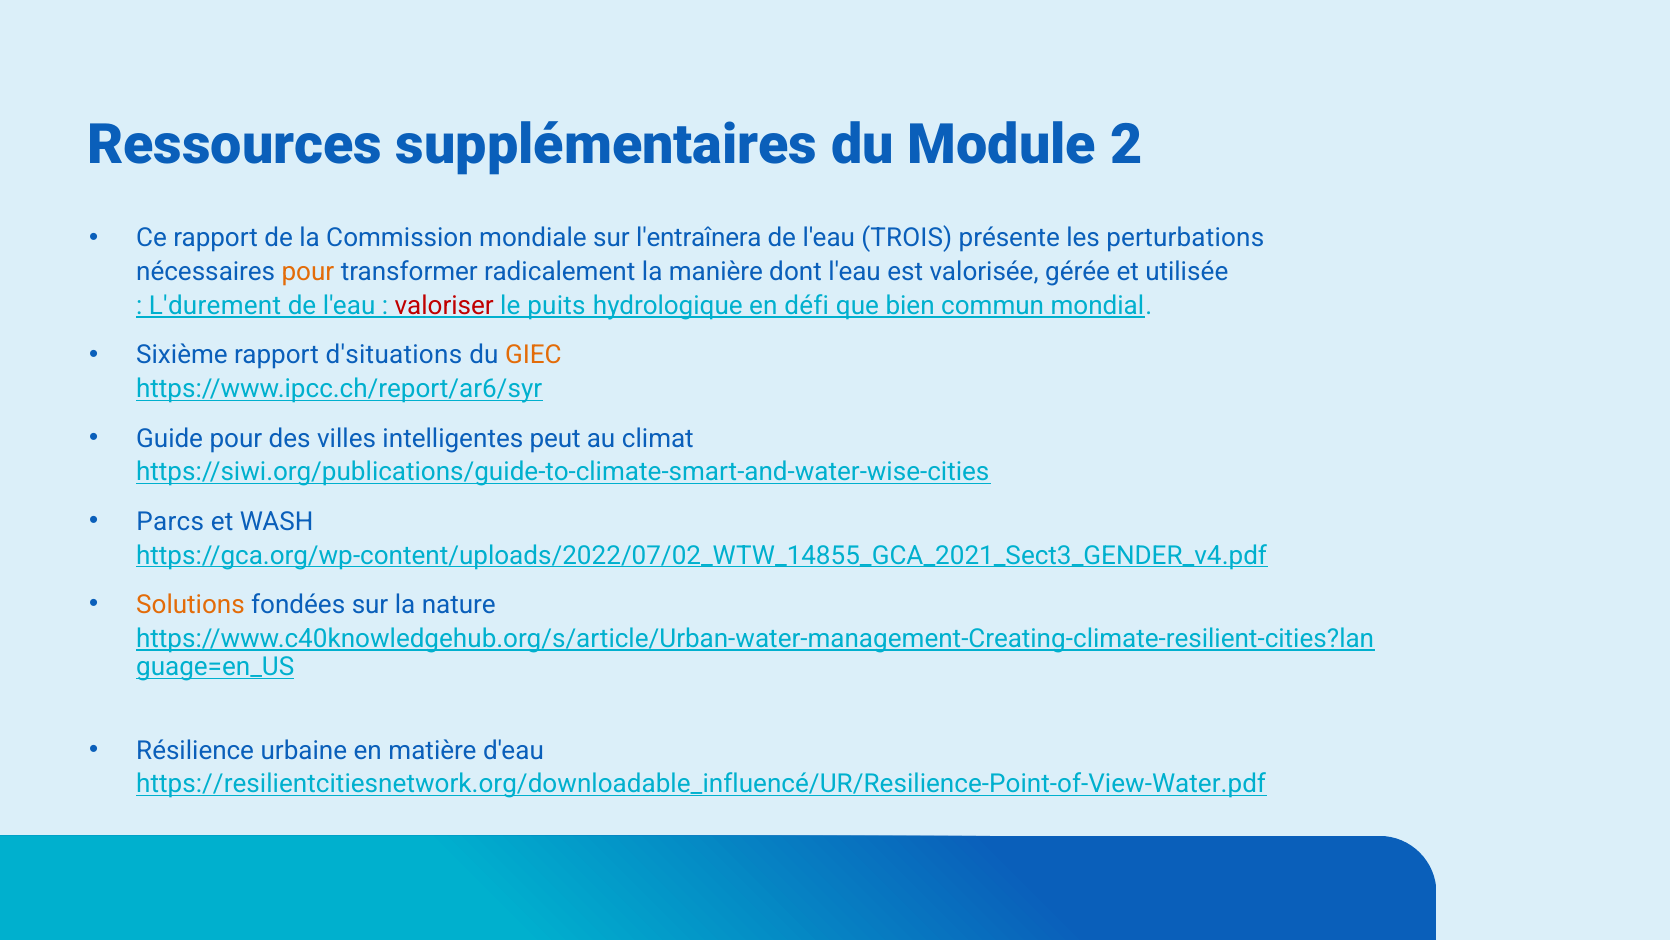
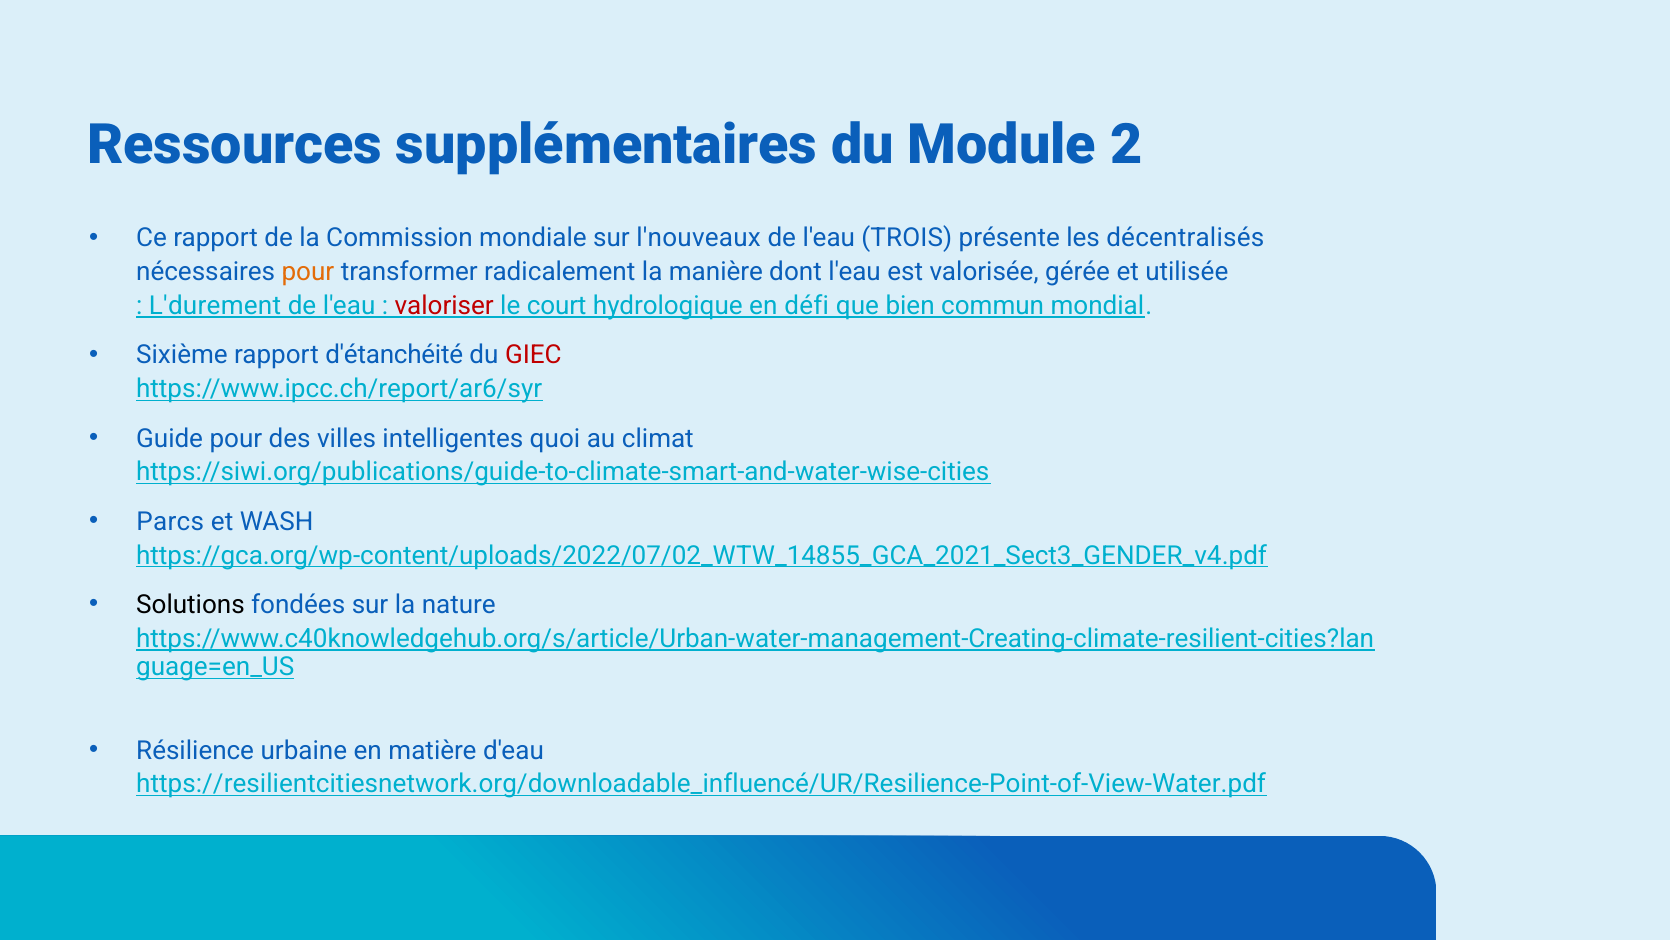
l'entraînera: l'entraînera -> l'nouveaux
perturbations: perturbations -> décentralisés
puits: puits -> court
d'situations: d'situations -> d'étanchéité
GIEC colour: orange -> red
peut: peut -> quoi
Solutions colour: orange -> black
